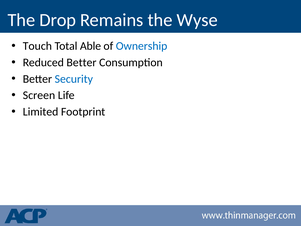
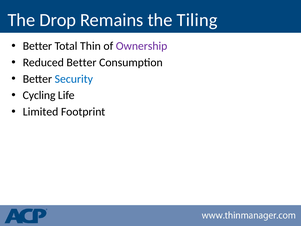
Wyse: Wyse -> Tiling
Touch at (37, 46): Touch -> Better
Able: Able -> Thin
Ownership colour: blue -> purple
Screen: Screen -> Cycling
